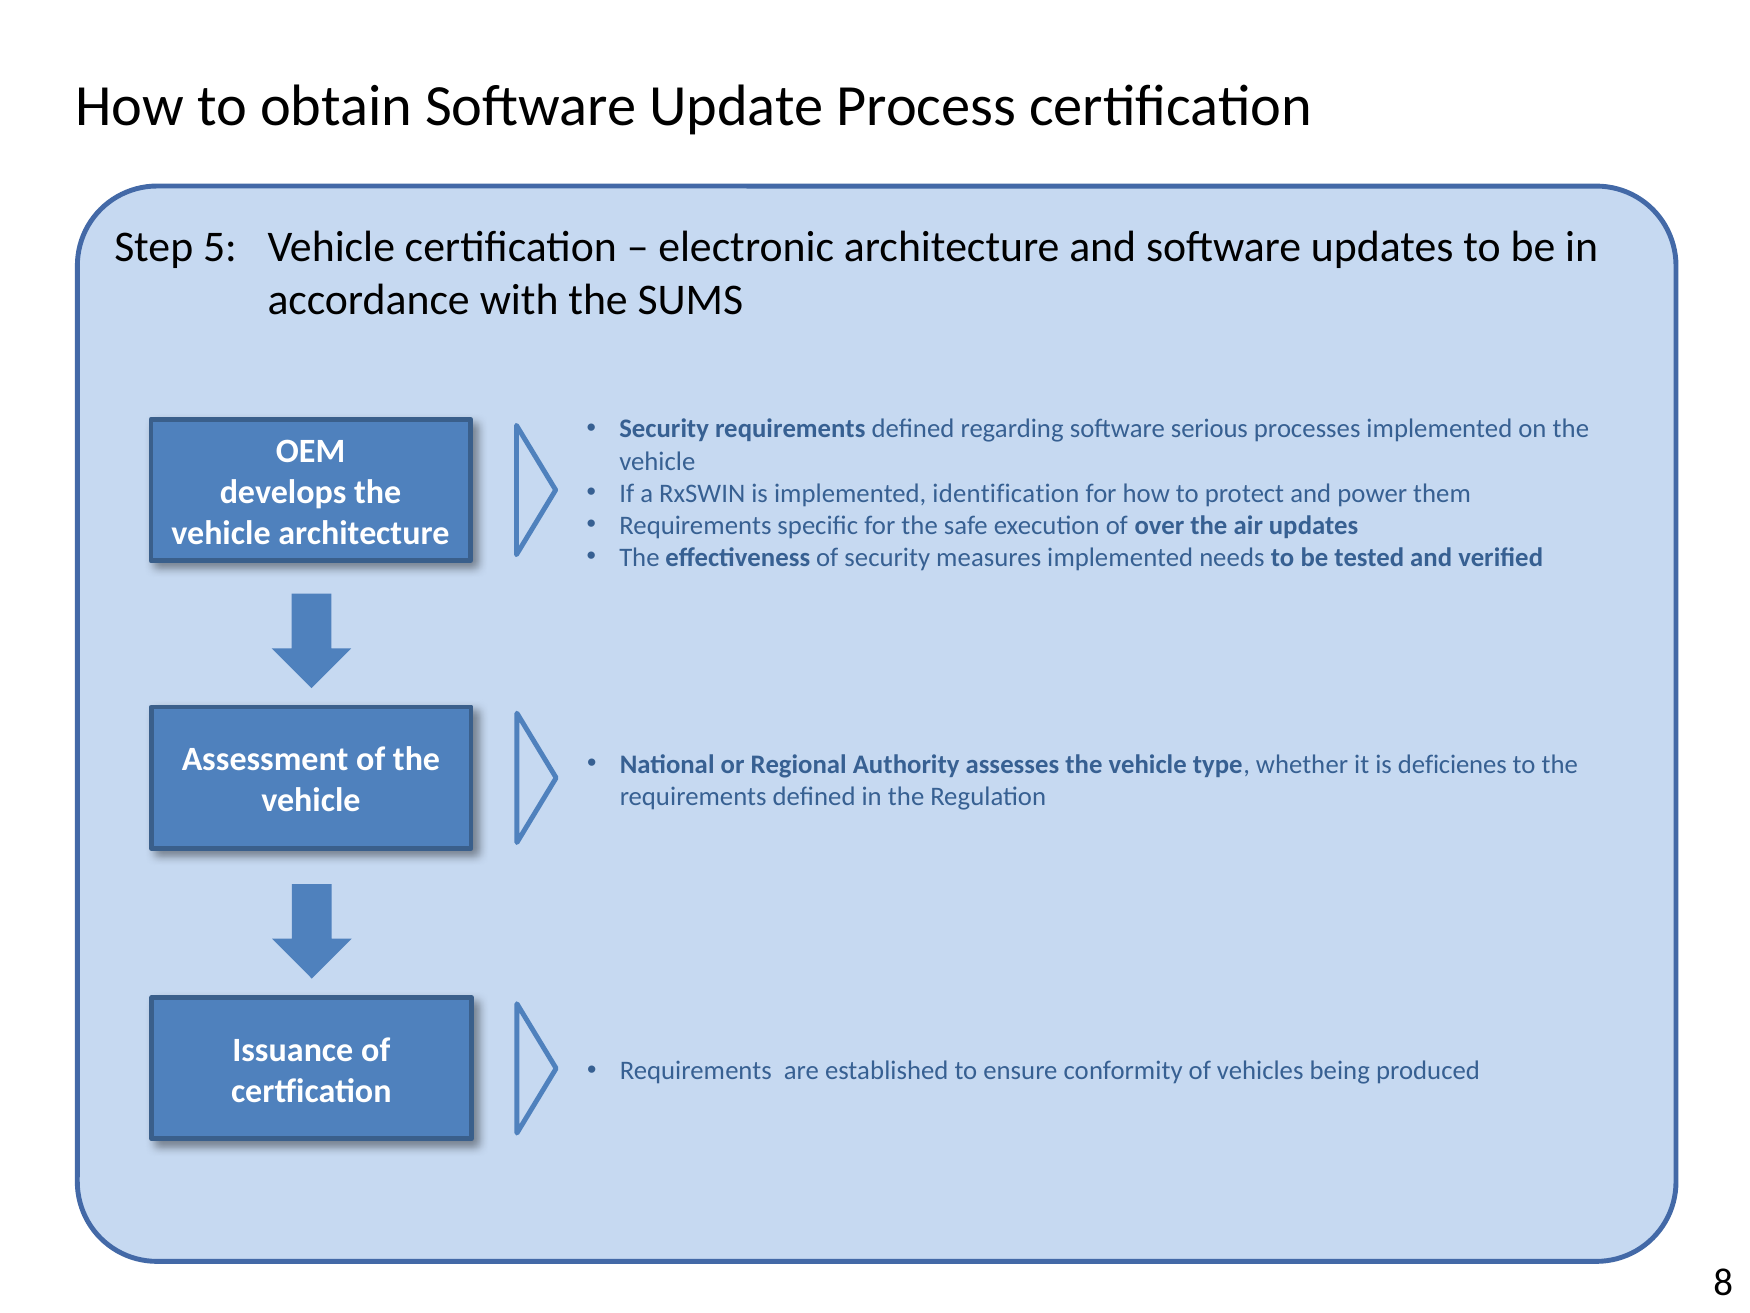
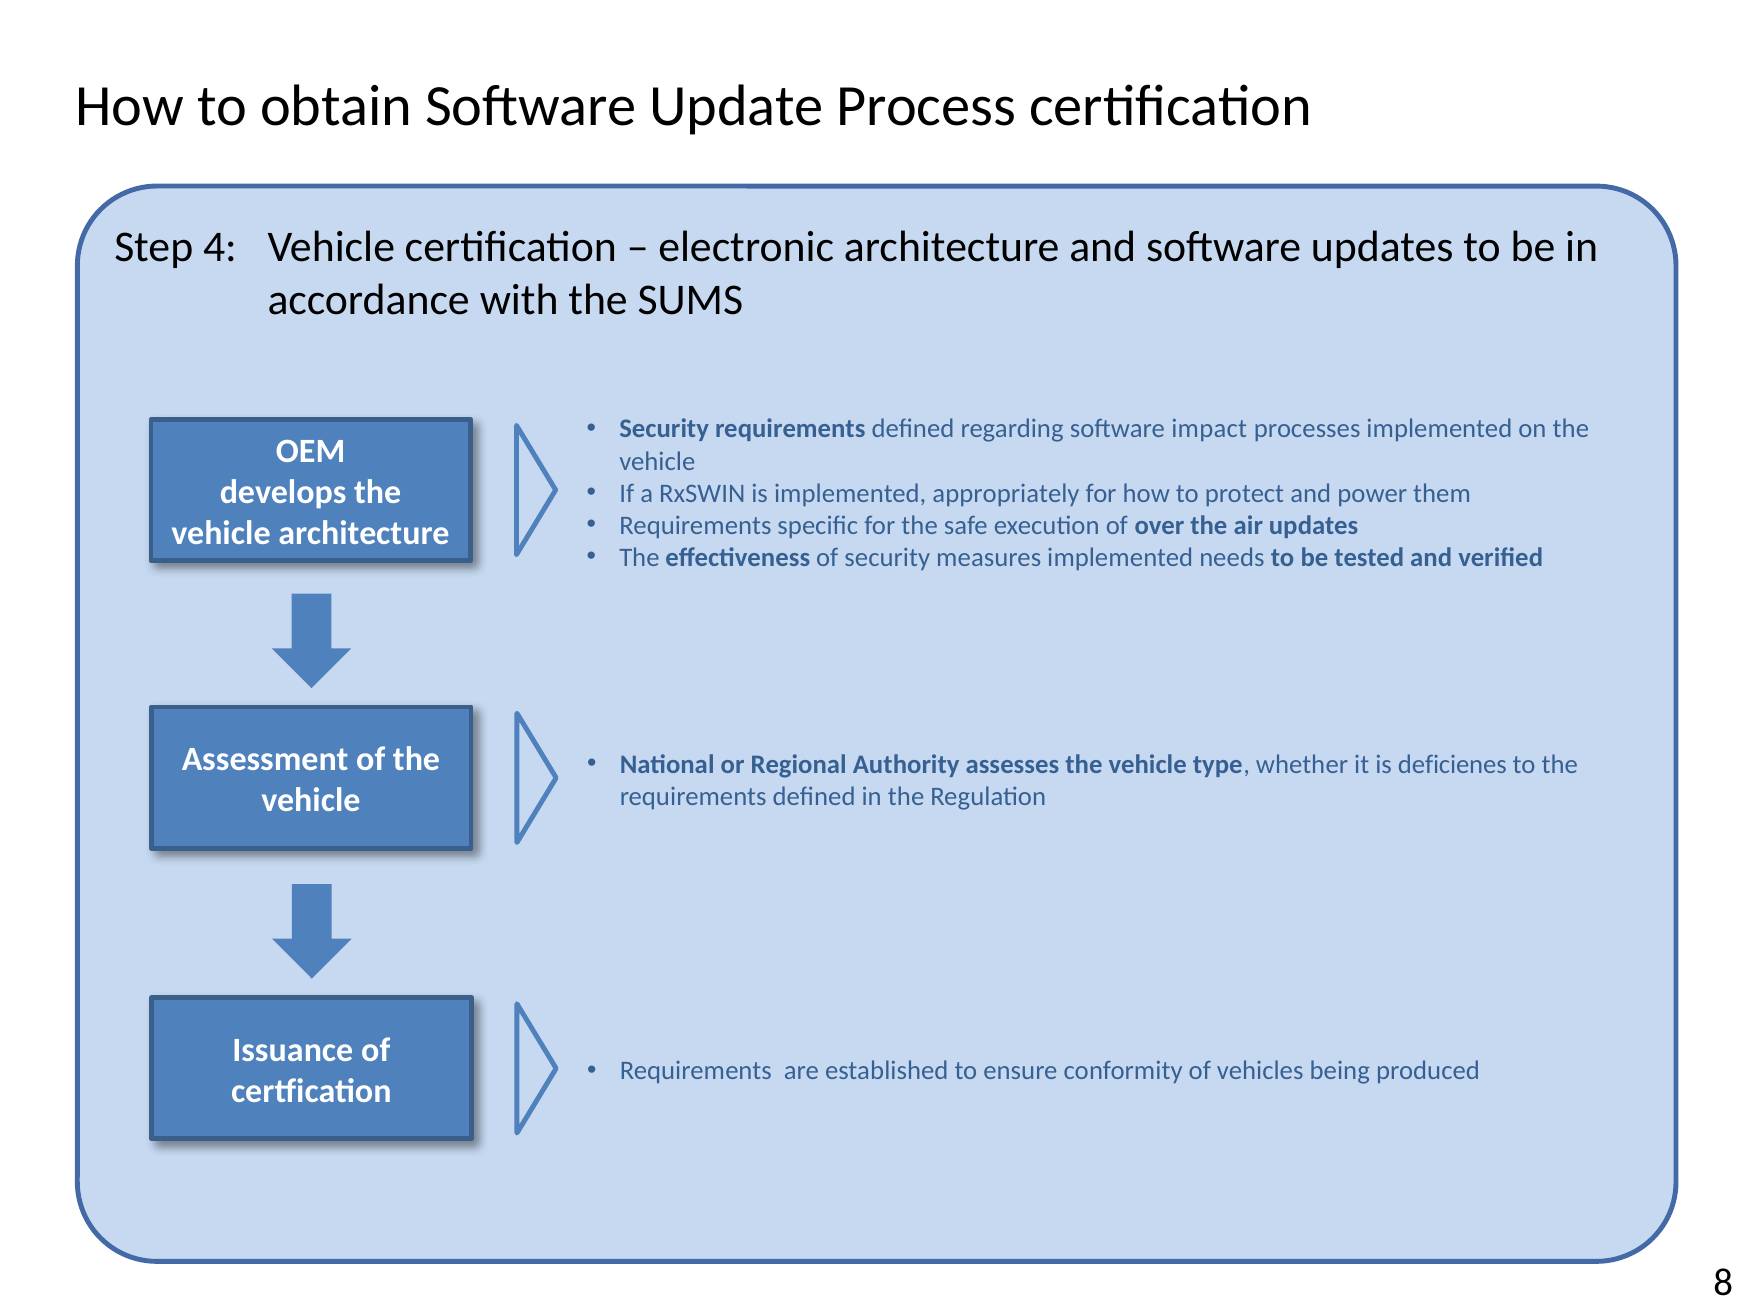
5: 5 -> 4
serious: serious -> impact
identification: identification -> appropriately
